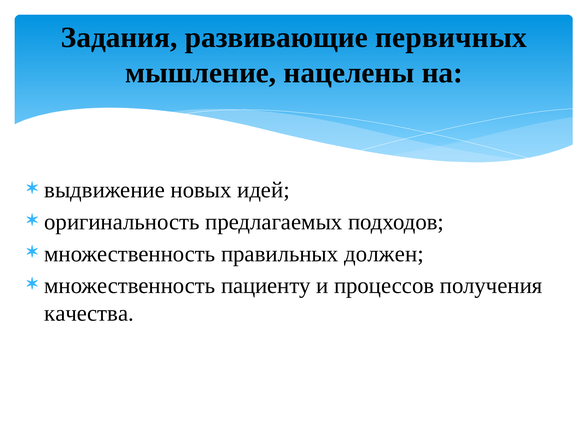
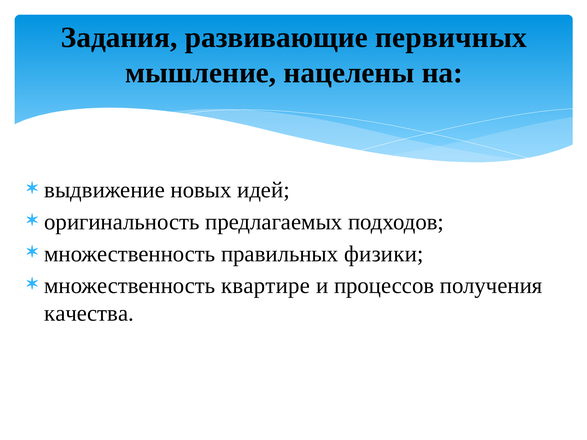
должен: должен -> физики
пациенту: пациенту -> квартире
